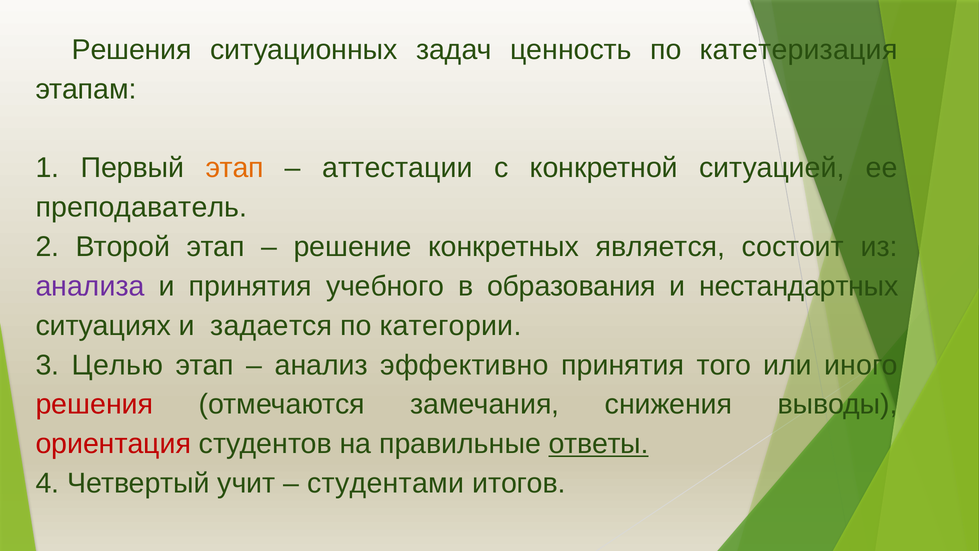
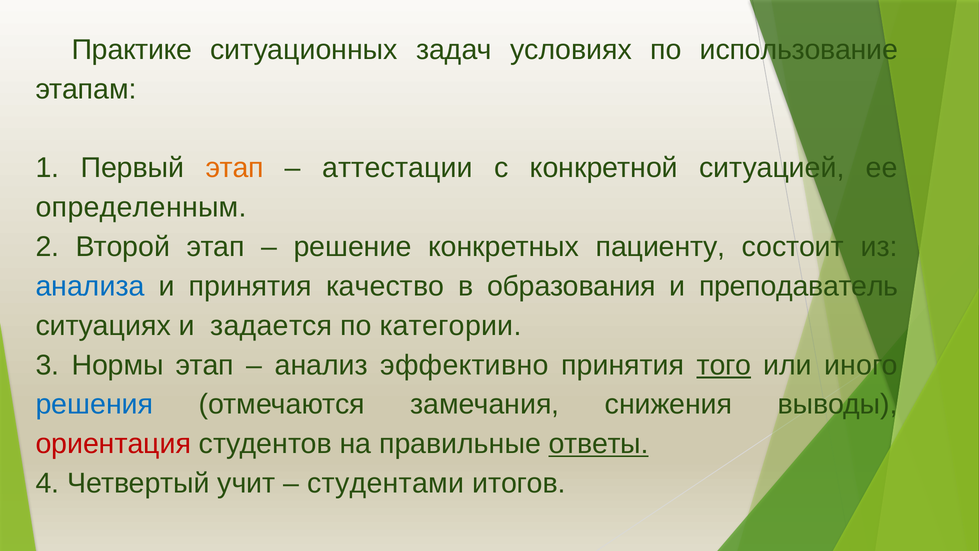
Решения at (132, 50): Решения -> Практике
ценность: ценность -> условиях
катетеризация: катетеризация -> использование
преподаватель: преподаватель -> определенным
является: является -> пациенту
анализа colour: purple -> blue
учебного: учебного -> качество
нестандартных: нестандартных -> преподаватель
Целью: Целью -> Нормы
того underline: none -> present
решения at (94, 404) colour: red -> blue
